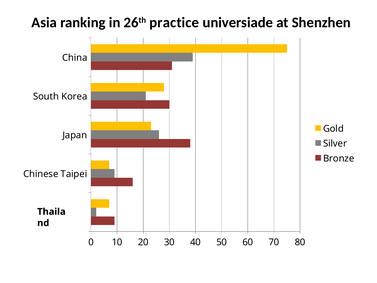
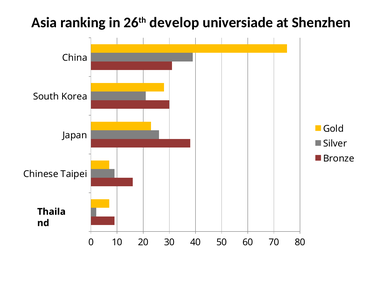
practice: practice -> develop
